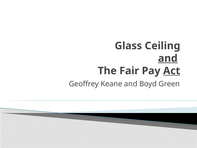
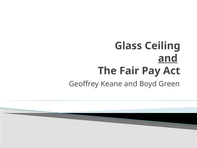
Act underline: present -> none
